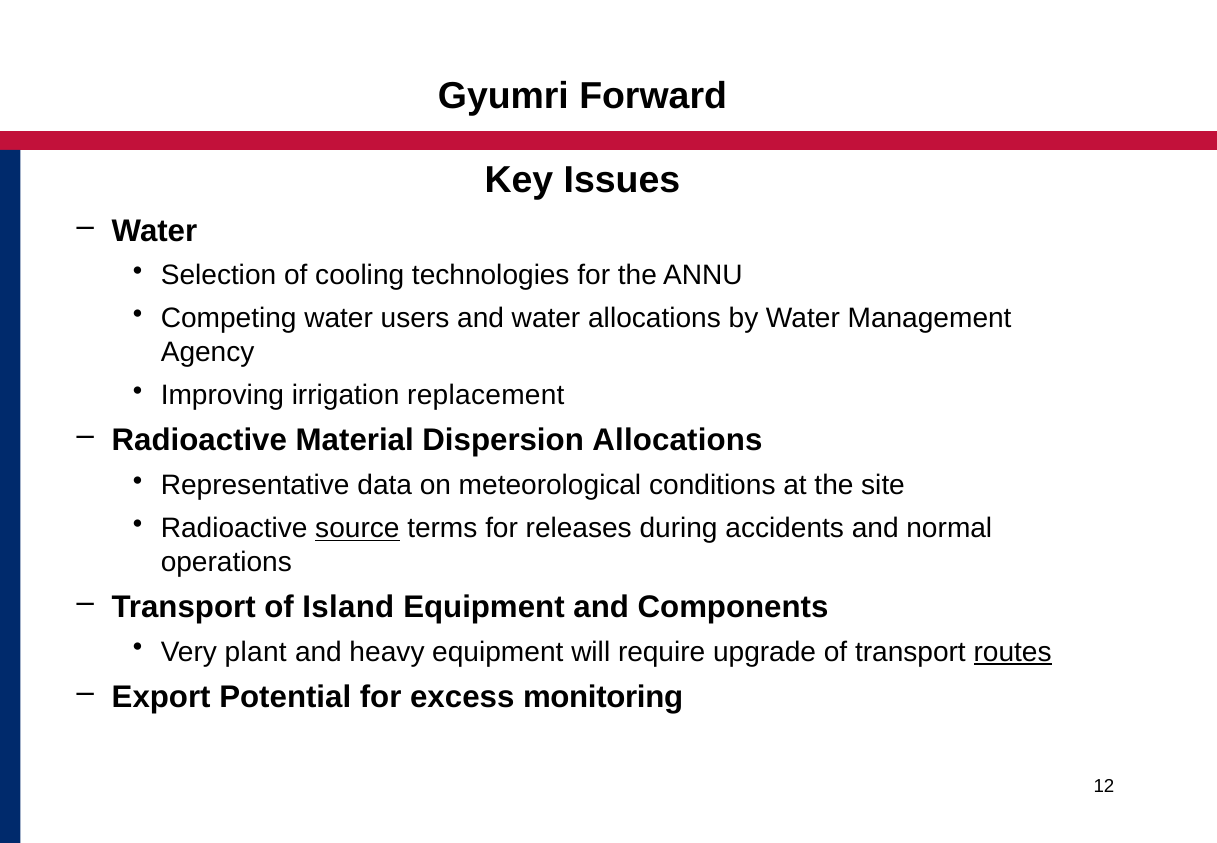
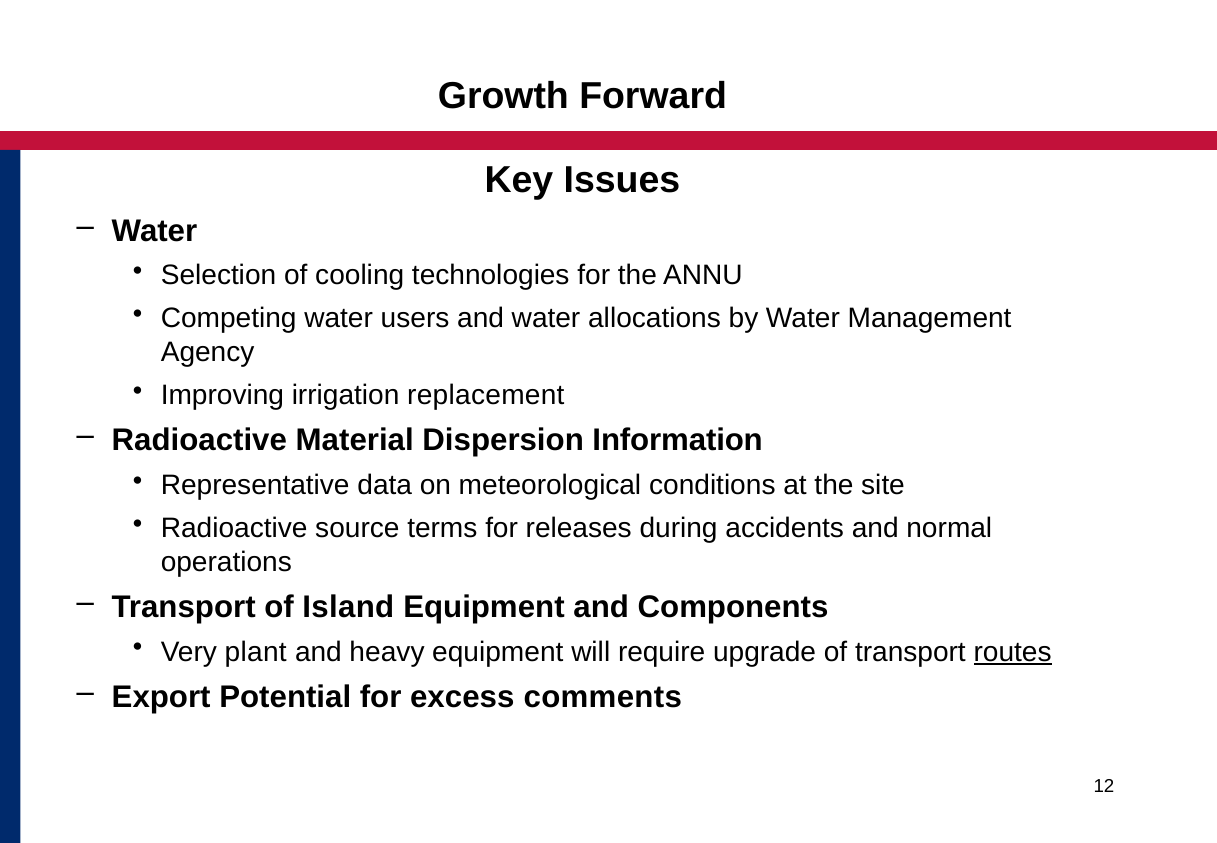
Gyumri: Gyumri -> Growth
Dispersion Allocations: Allocations -> Information
source underline: present -> none
monitoring: monitoring -> comments
